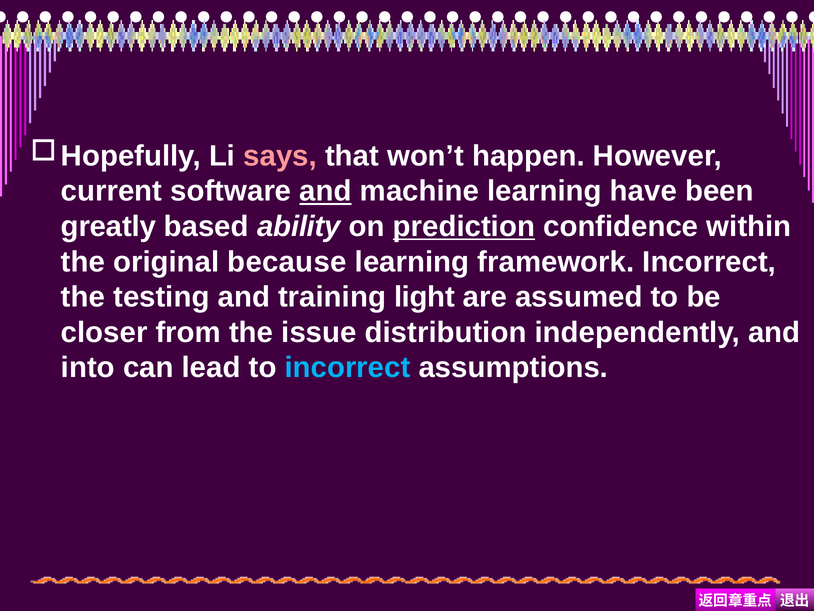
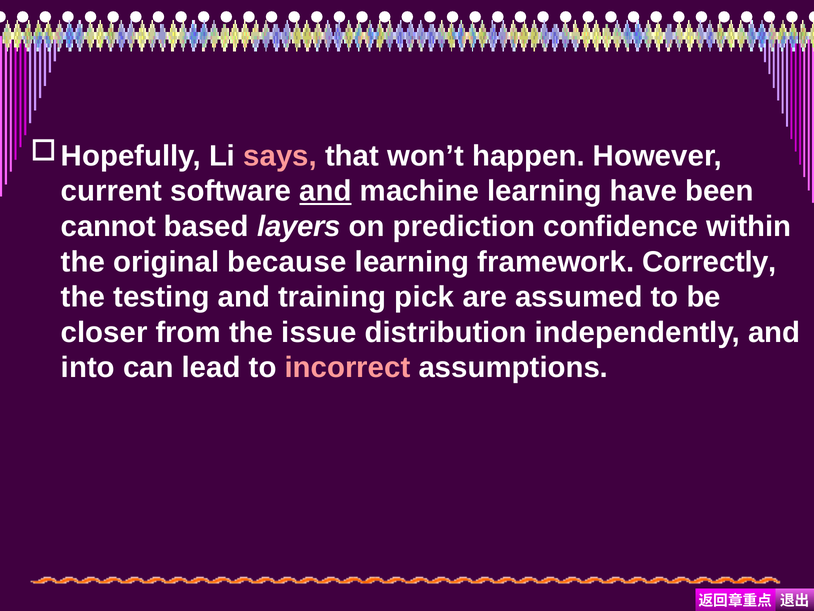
greatly: greatly -> cannot
ability: ability -> layers
prediction underline: present -> none
framework Incorrect: Incorrect -> Correctly
light: light -> pick
incorrect at (348, 367) colour: light blue -> pink
